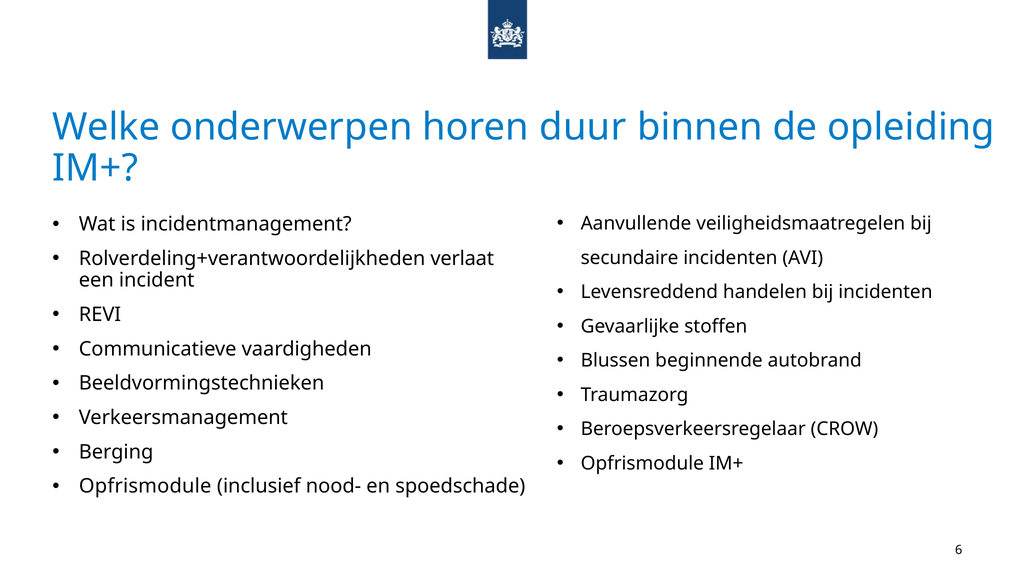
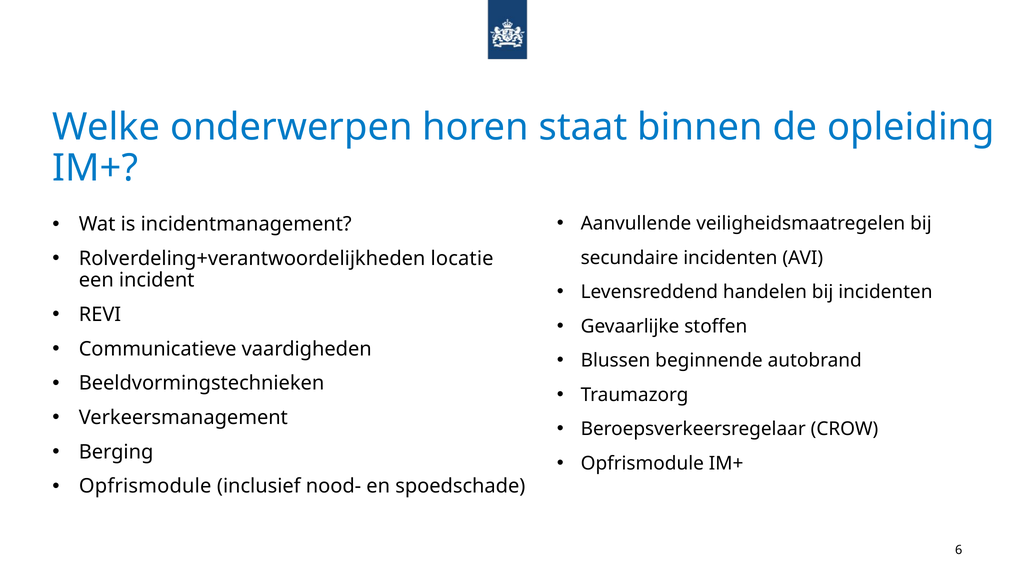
duur: duur -> staat
verlaat: verlaat -> locatie
